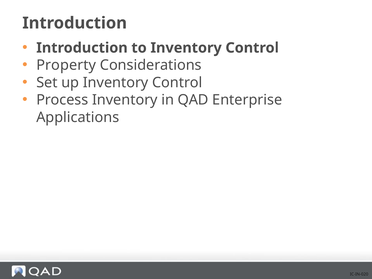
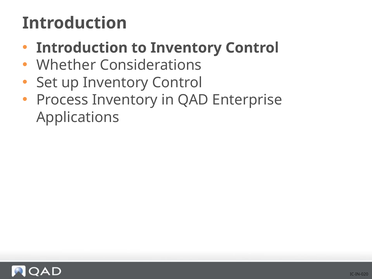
Property: Property -> Whether
